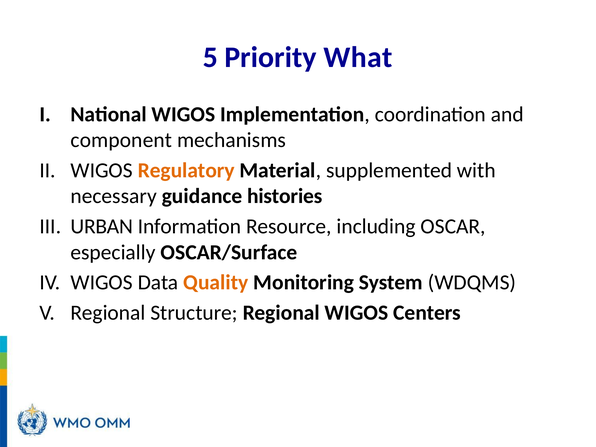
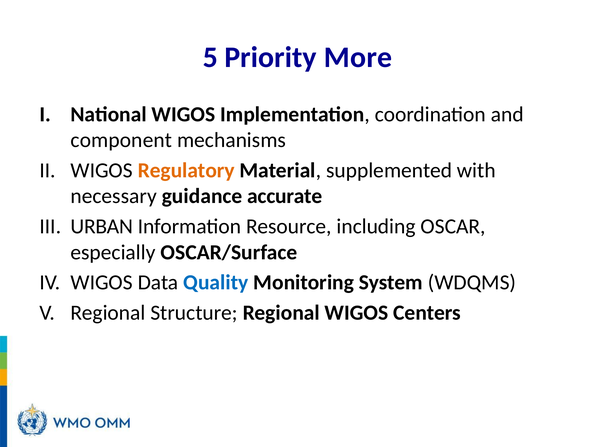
What: What -> More
histories: histories -> accurate
Quality colour: orange -> blue
